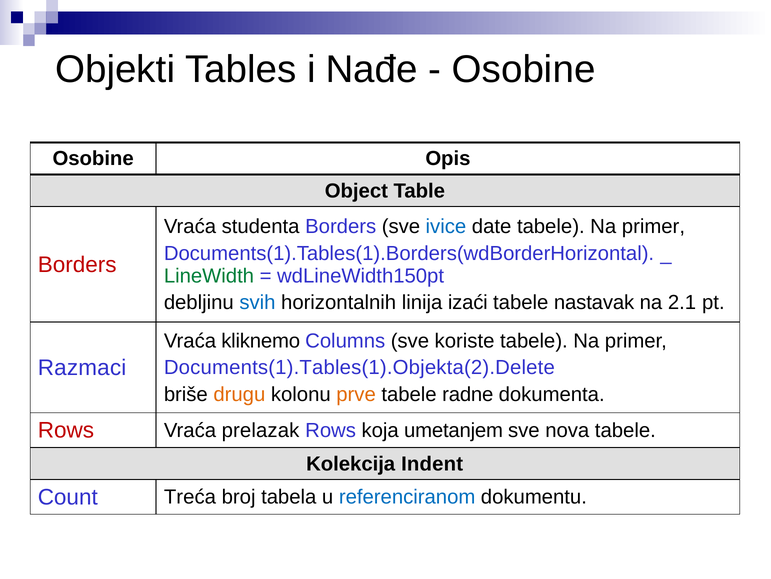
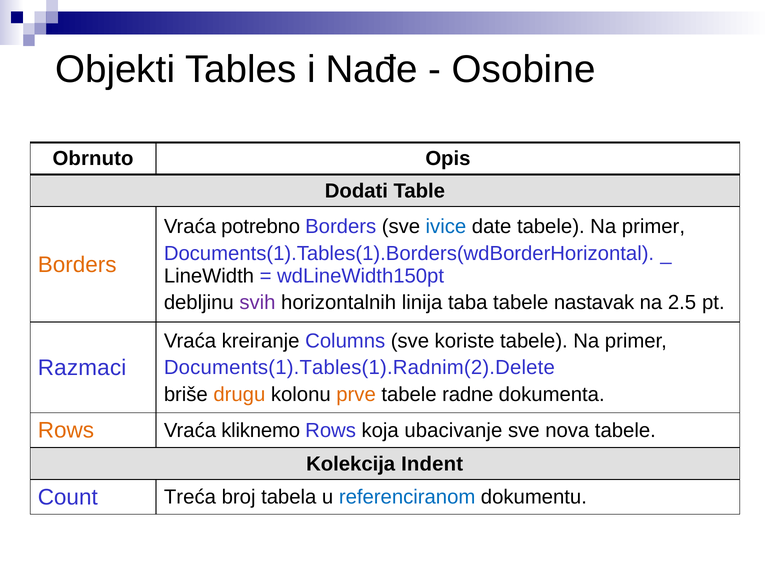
Osobine at (93, 159): Osobine -> Obrnuto
Object: Object -> Dodati
studenta: studenta -> potrebno
Borders at (77, 264) colour: red -> orange
LineWidth colour: green -> black
svih colour: blue -> purple
izaći: izaći -> taba
2.1: 2.1 -> 2.5
kliknemo: kliknemo -> kreiranje
Documents(1).Tables(1).Objekta(2).Delete: Documents(1).Tables(1).Objekta(2).Delete -> Documents(1).Tables(1).Radnim(2).Delete
Rows at (66, 430) colour: red -> orange
prelazak: prelazak -> kliknemo
umetanjem: umetanjem -> ubacivanje
